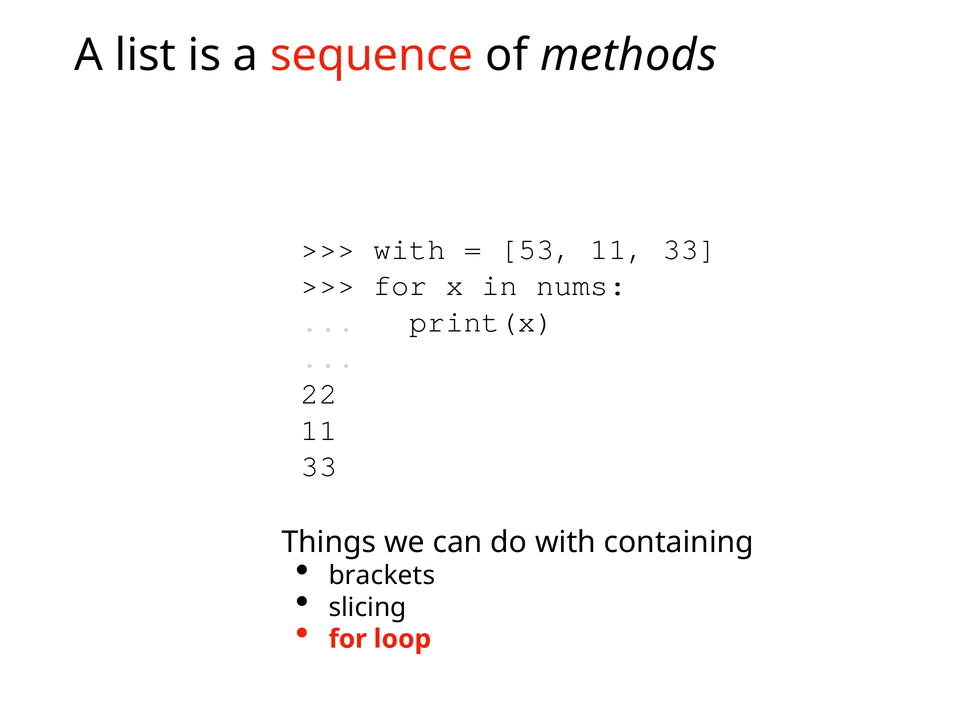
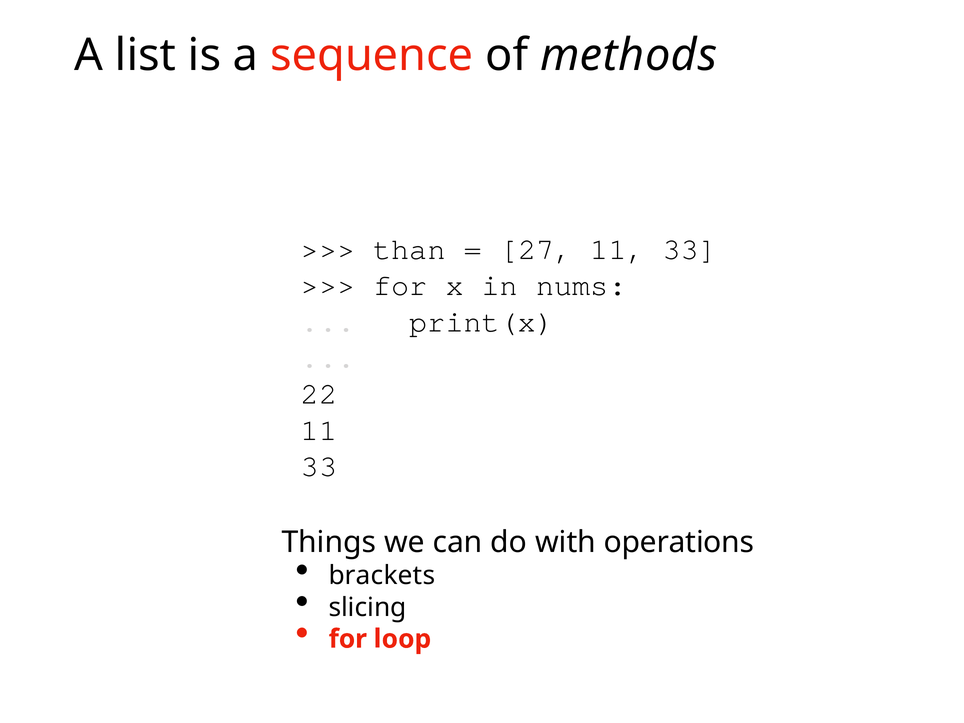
with at (409, 249): with -> than
53: 53 -> 27
containing: containing -> operations
